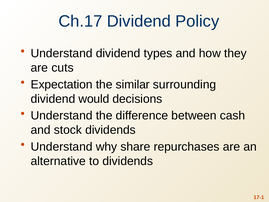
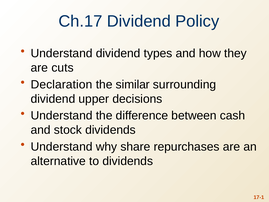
Expectation: Expectation -> Declaration
would: would -> upper
